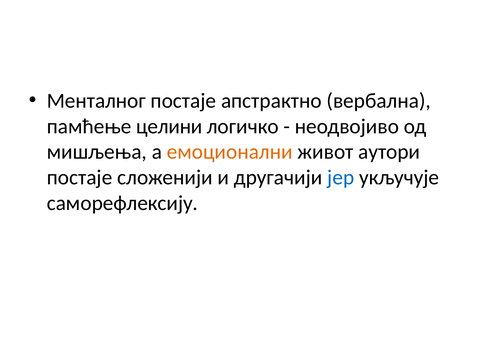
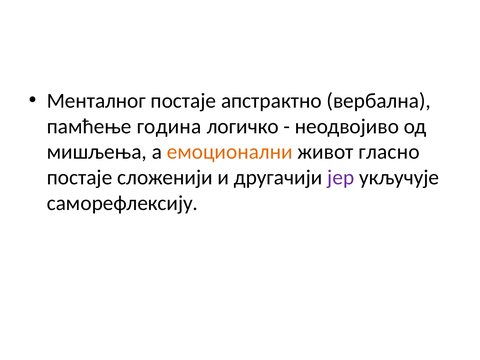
целини: целини -> година
аутори: аутори -> гласно
јер colour: blue -> purple
